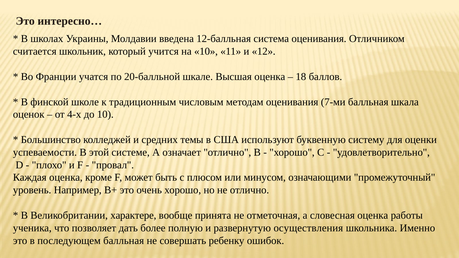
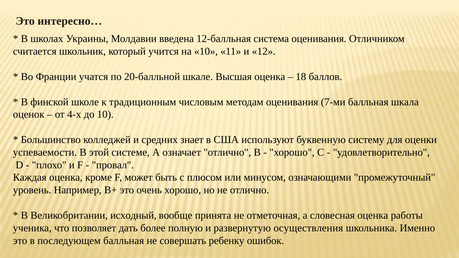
темы: темы -> знает
характере: характере -> исходный
